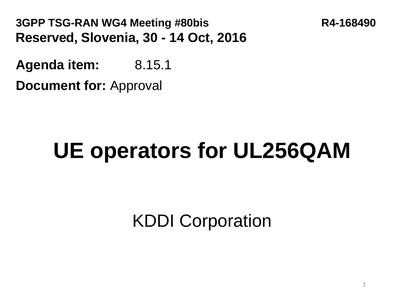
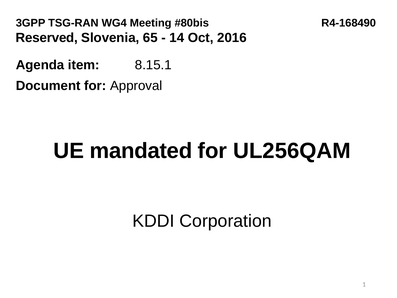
30: 30 -> 65
operators: operators -> mandated
